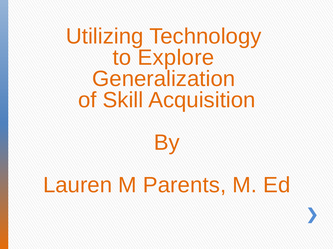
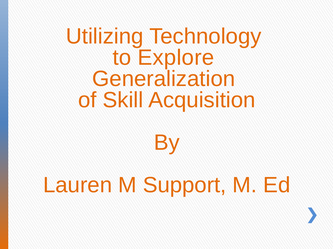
Parents: Parents -> Support
